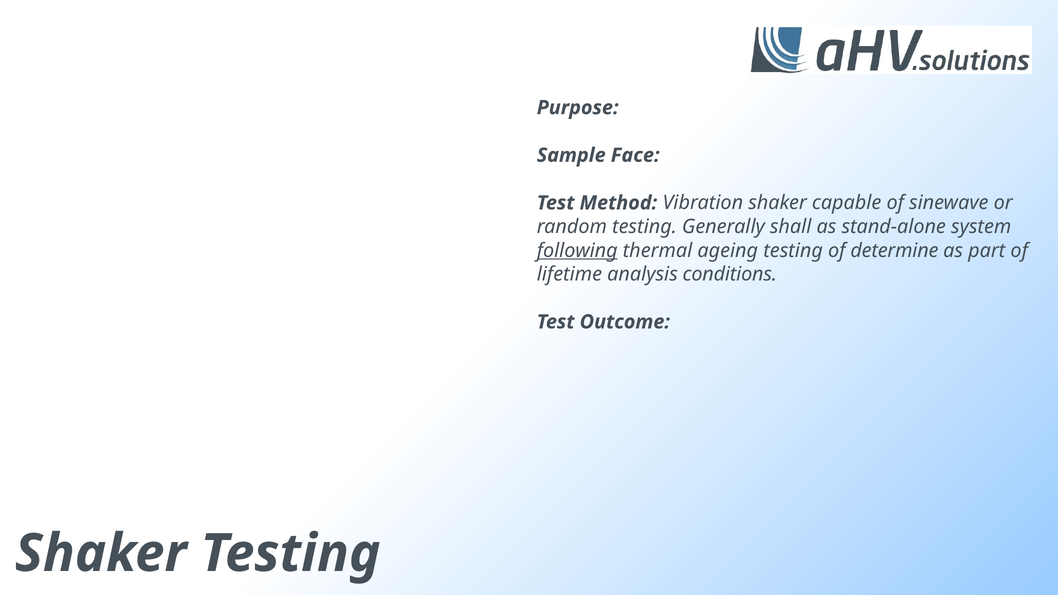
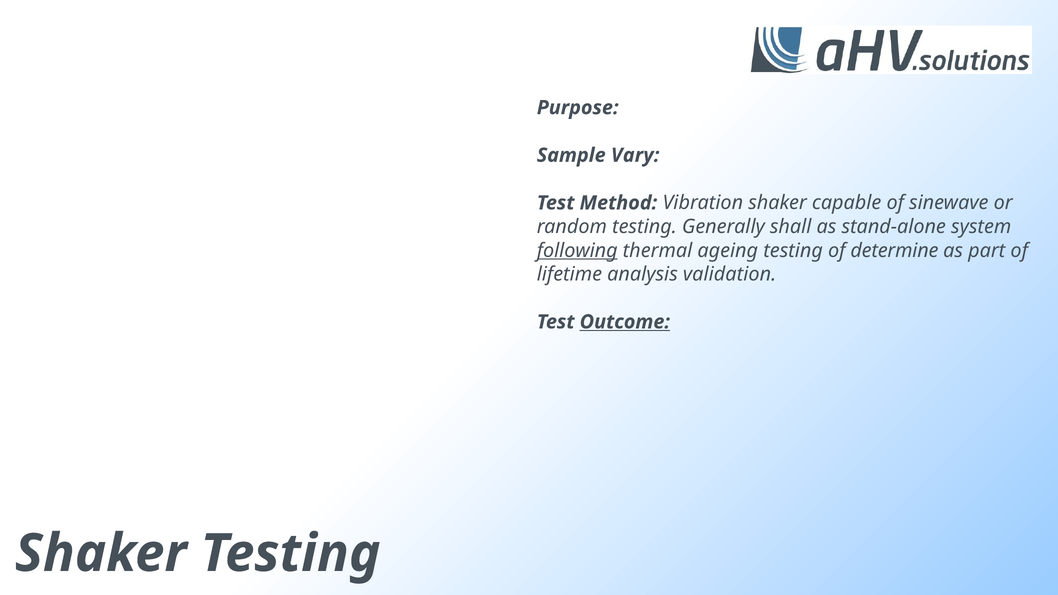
Face: Face -> Vary
conditions: conditions -> validation
Outcome underline: none -> present
